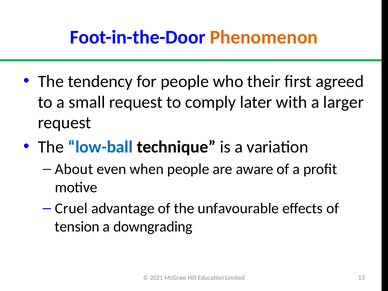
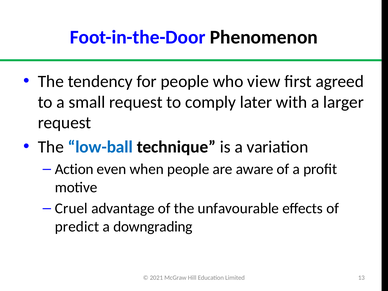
Phenomenon colour: orange -> black
their: their -> view
About: About -> Action
tension: tension -> predict
